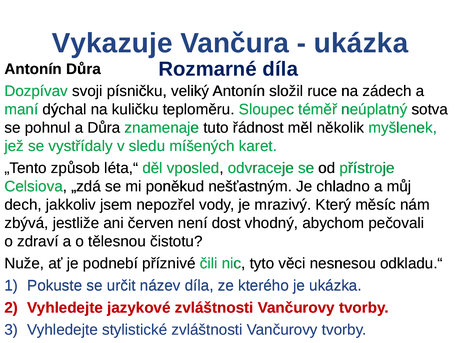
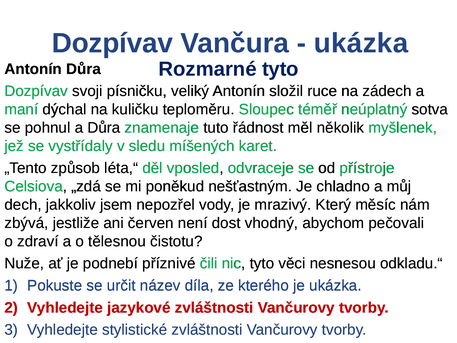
Vykazuje at (112, 43): Vykazuje -> Dozpívav
Rozmarné díla: díla -> tyto
